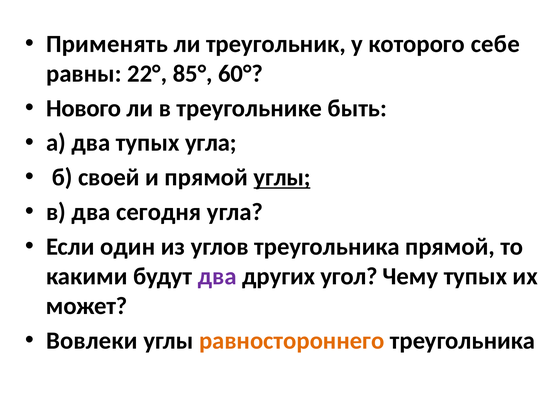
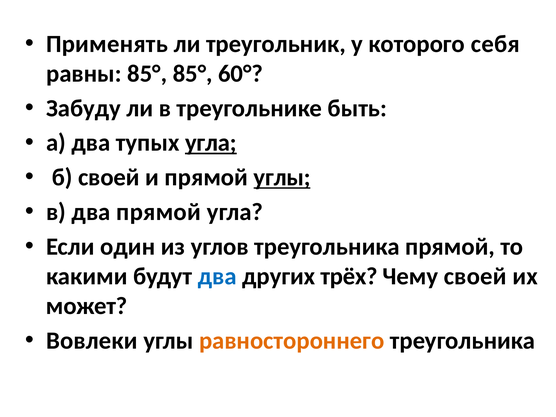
себе: себе -> себя
равны 22°: 22° -> 85°
Нового: Нового -> Забуду
угла at (211, 143) underline: none -> present
два сегодня: сегодня -> прямой
два at (217, 276) colour: purple -> blue
угол: угол -> трёх
Чему тупых: тупых -> своей
